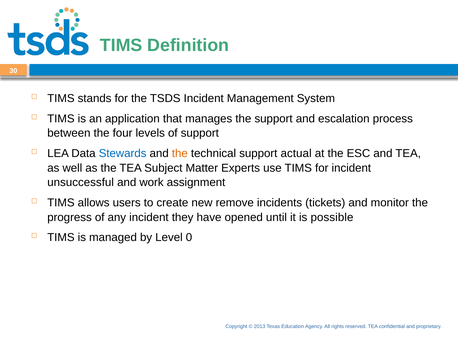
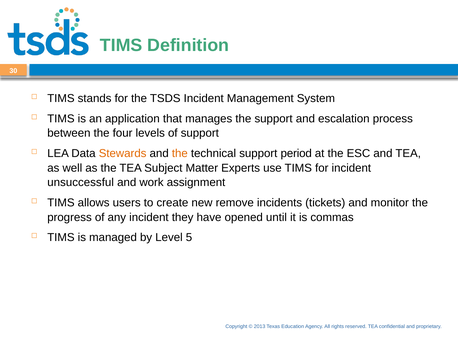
Stewards colour: blue -> orange
actual: actual -> period
possible: possible -> commas
0: 0 -> 5
